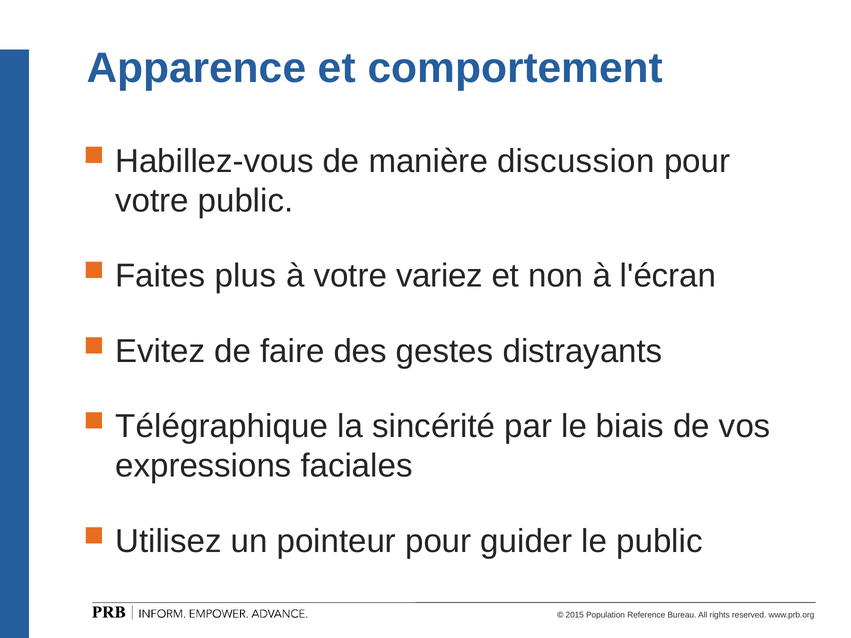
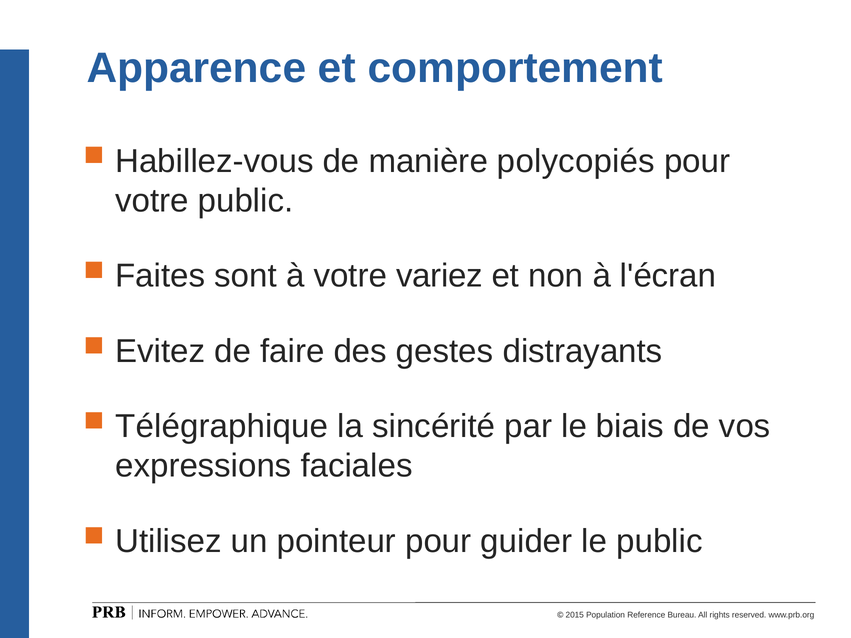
discussion: discussion -> polycopiés
plus: plus -> sont
